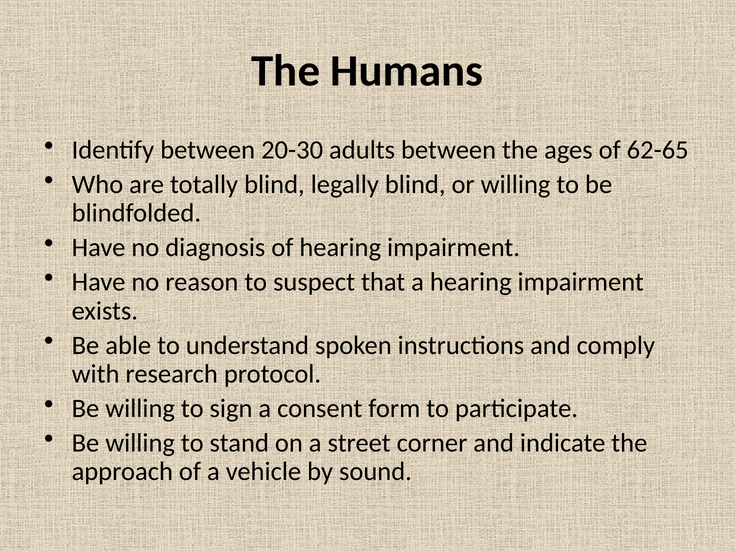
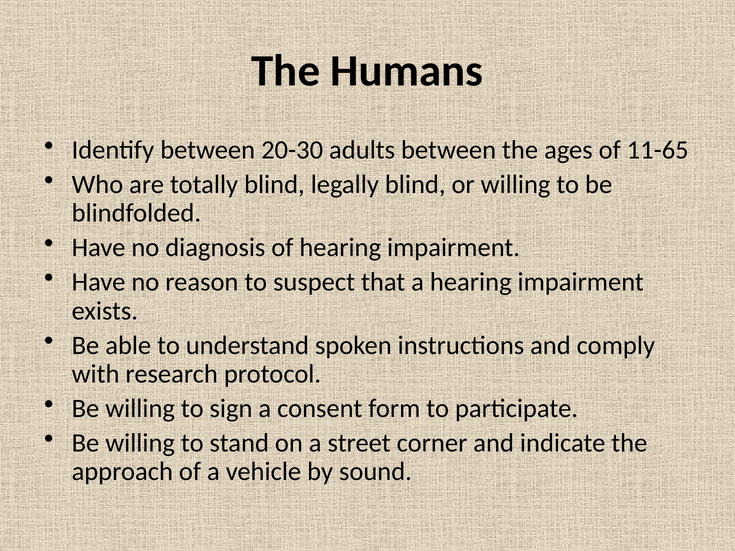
62-65: 62-65 -> 11-65
